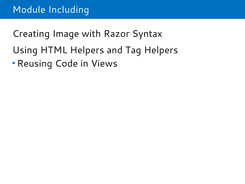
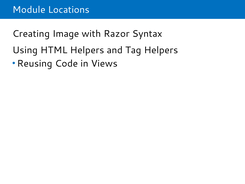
Including: Including -> Locations
